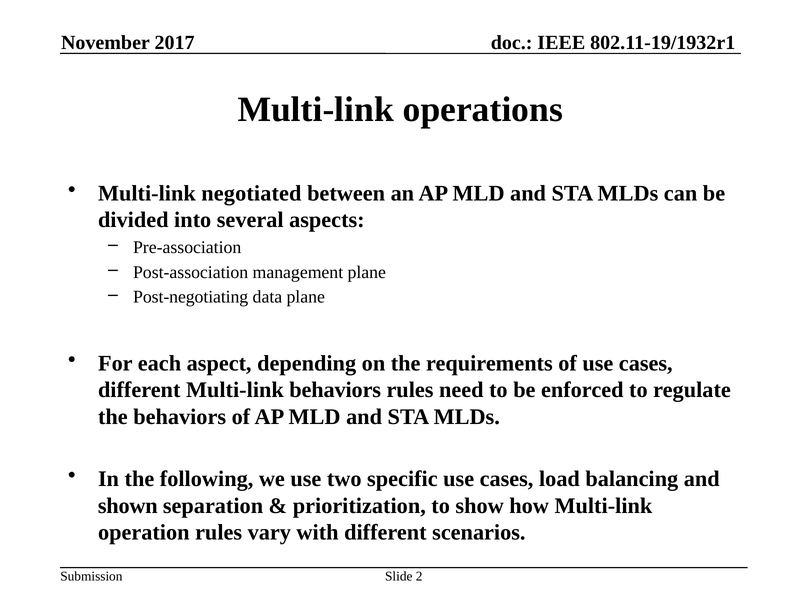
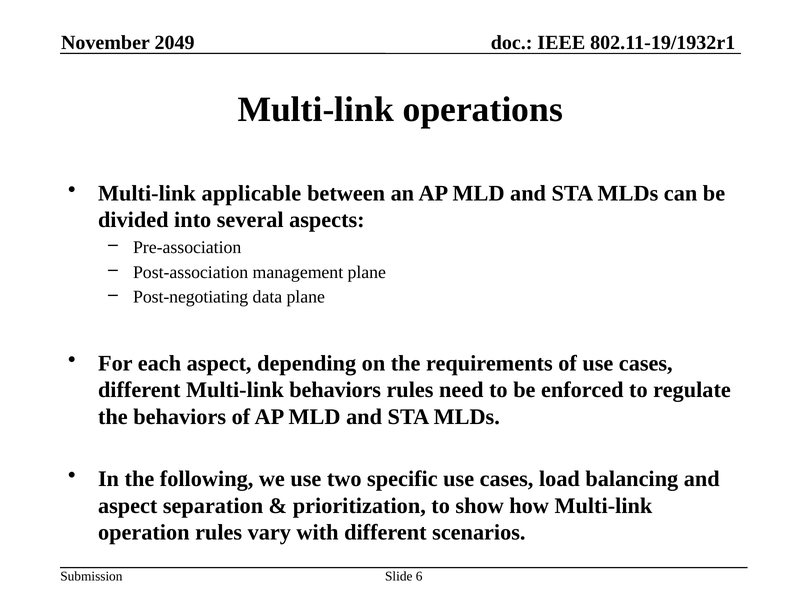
2017: 2017 -> 2049
negotiated: negotiated -> applicable
shown at (128, 506): shown -> aspect
2: 2 -> 6
